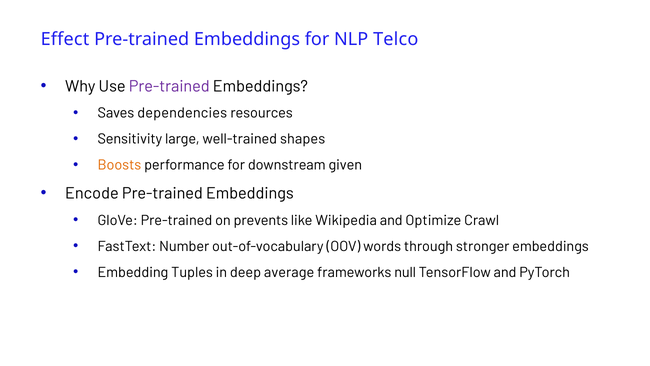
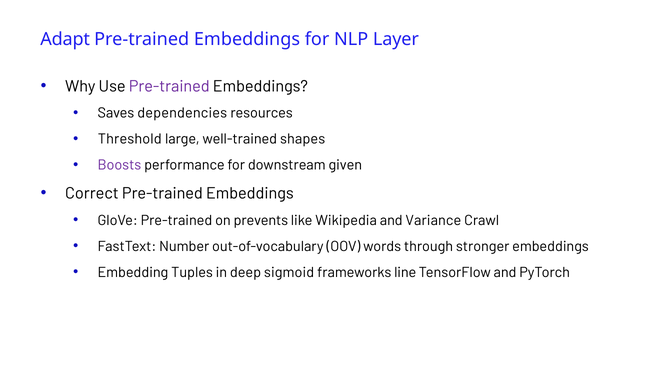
Effect: Effect -> Adapt
Telco: Telco -> Layer
Sensitivity: Sensitivity -> Threshold
Boosts colour: orange -> purple
Encode: Encode -> Correct
Optimize: Optimize -> Variance
average: average -> sigmoid
null: null -> line
